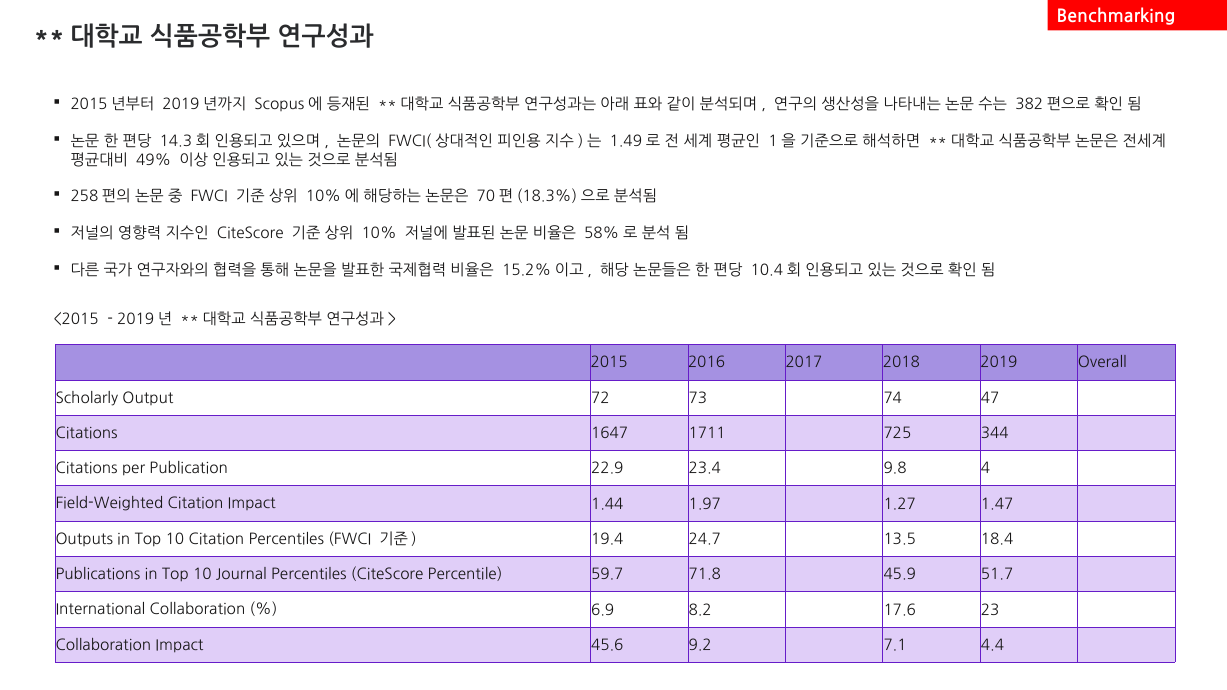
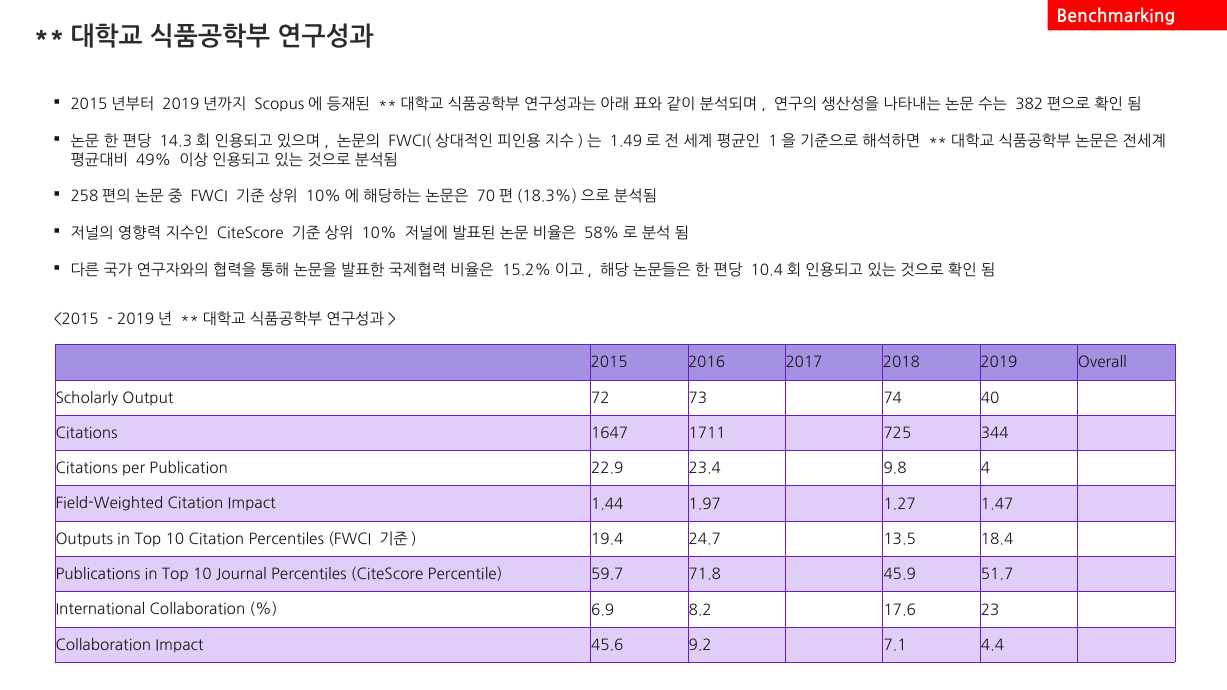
47: 47 -> 40
